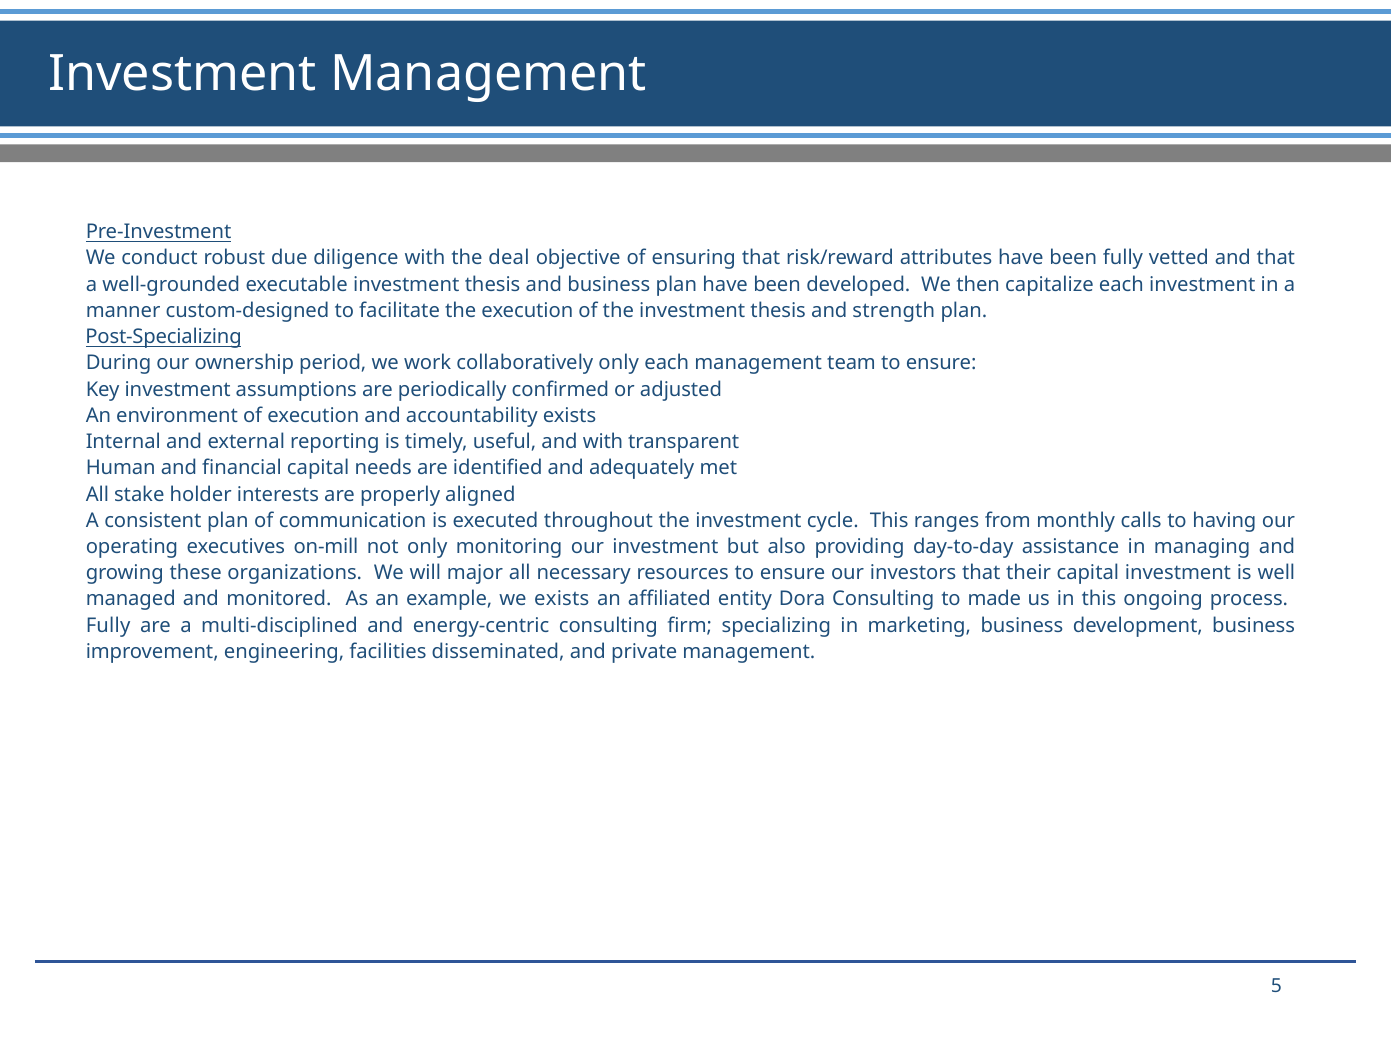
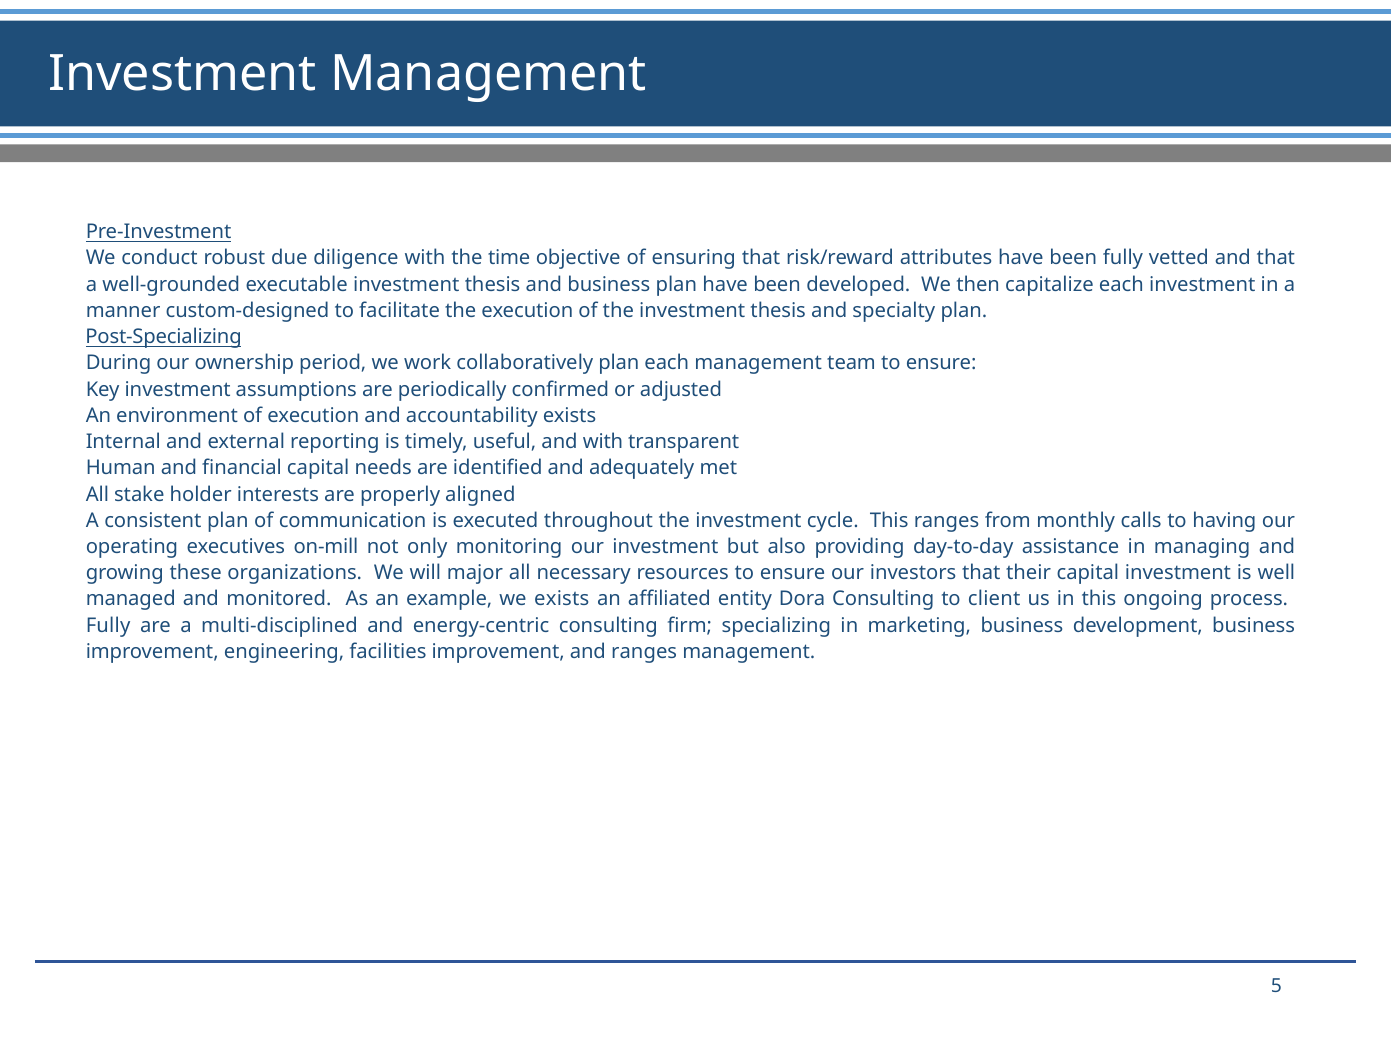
deal: deal -> time
strength: strength -> specialty
collaboratively only: only -> plan
made: made -> client
facilities disseminated: disseminated -> improvement
and private: private -> ranges
